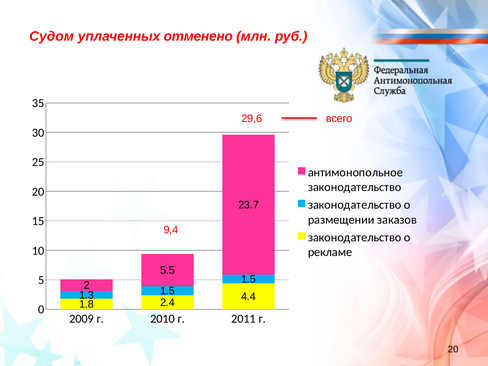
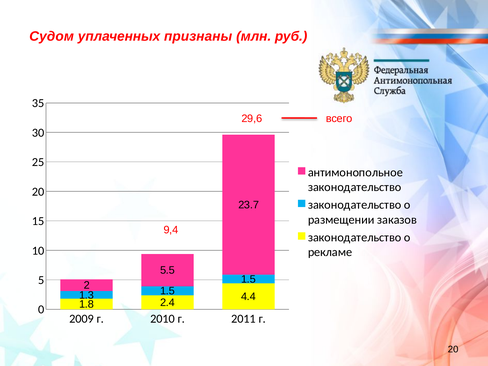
отменено: отменено -> признаны
